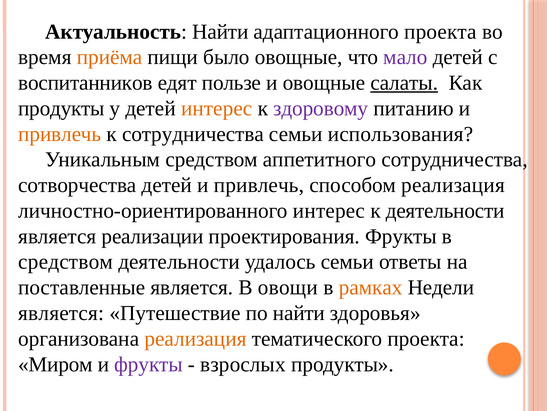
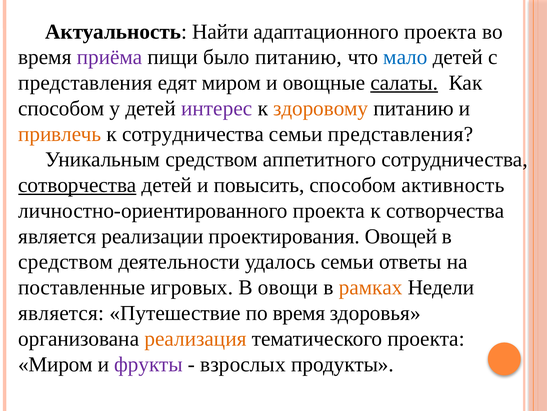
приёма colour: orange -> purple
было овощные: овощные -> питанию
мало colour: purple -> blue
воспитанников at (85, 83): воспитанников -> представления
едят пользе: пользе -> миром
продукты at (61, 108): продукты -> способом
интерес at (217, 108) colour: orange -> purple
здоровому colour: purple -> orange
семьи использования: использования -> представления
сотворчества at (77, 185) underline: none -> present
детей и привлечь: привлечь -> повысить
способом реализация: реализация -> активность
личностно-ориентированного интерес: интерес -> проекта
к деятельности: деятельности -> сотворчества
проектирования Фрукты: Фрукты -> Овощей
поставленные является: является -> игровых
по найти: найти -> время
